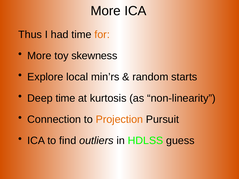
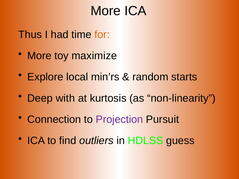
skewness: skewness -> maximize
Deep time: time -> with
Projection colour: orange -> purple
